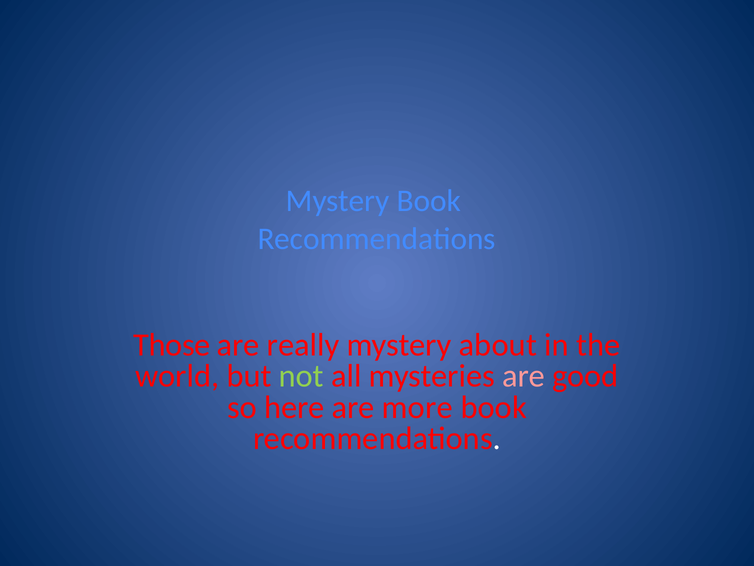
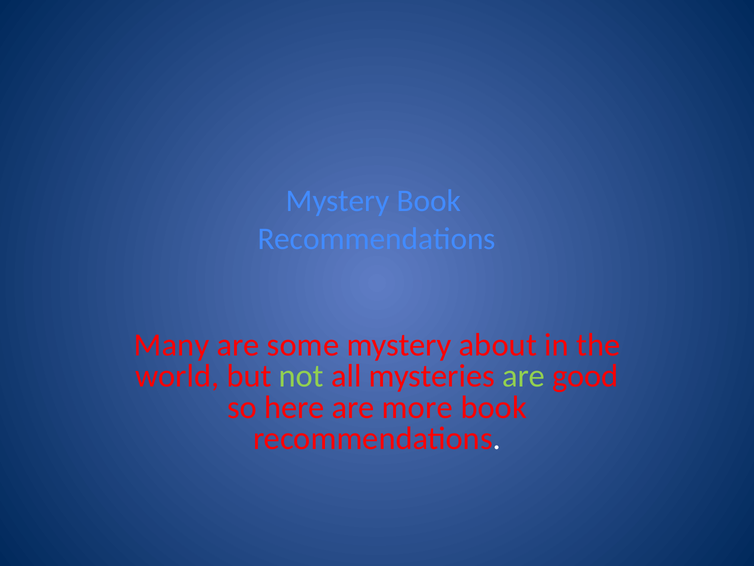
Those: Those -> Many
really: really -> some
are at (524, 376) colour: pink -> light green
